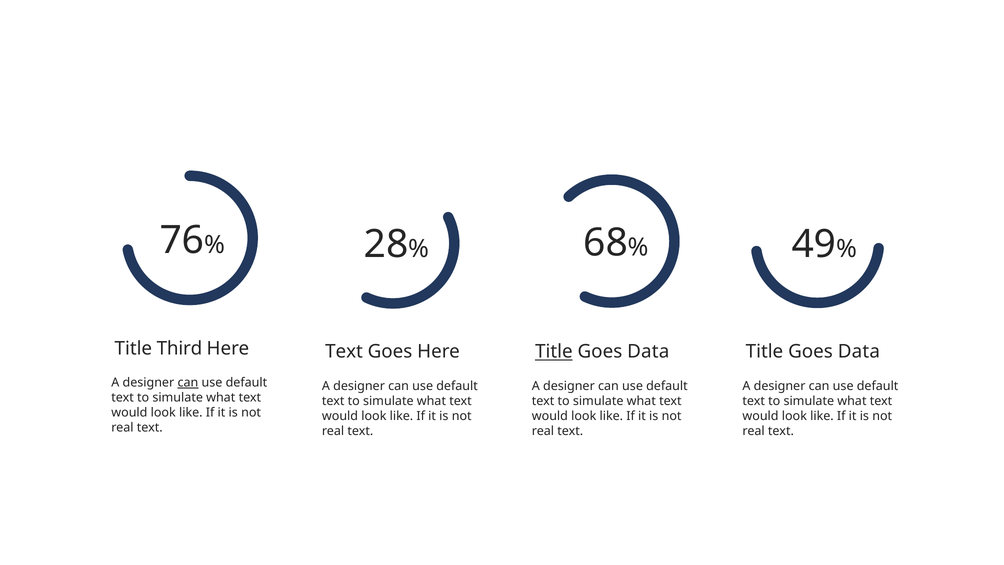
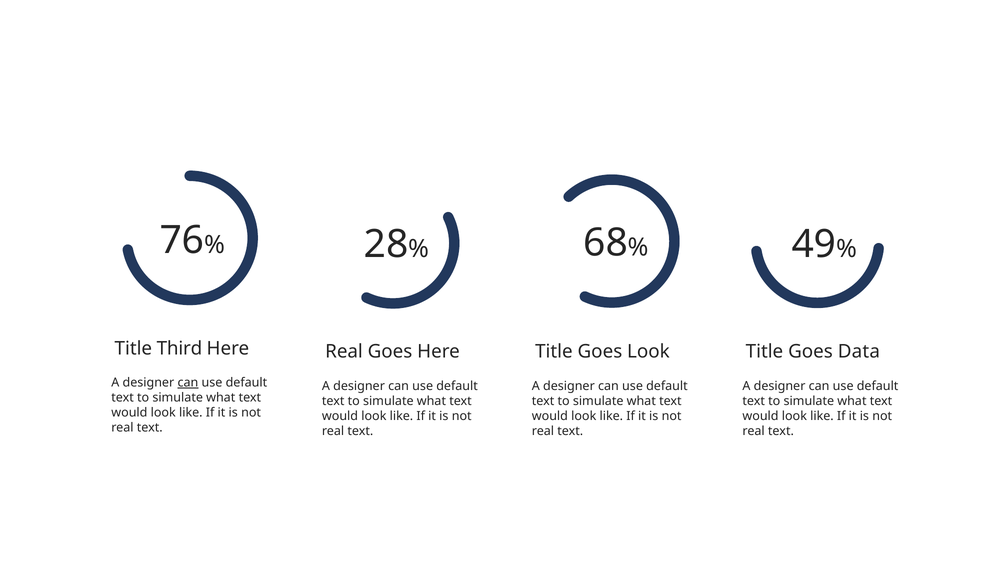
Text at (344, 352): Text -> Real
Title at (554, 352) underline: present -> none
Data at (648, 352): Data -> Look
